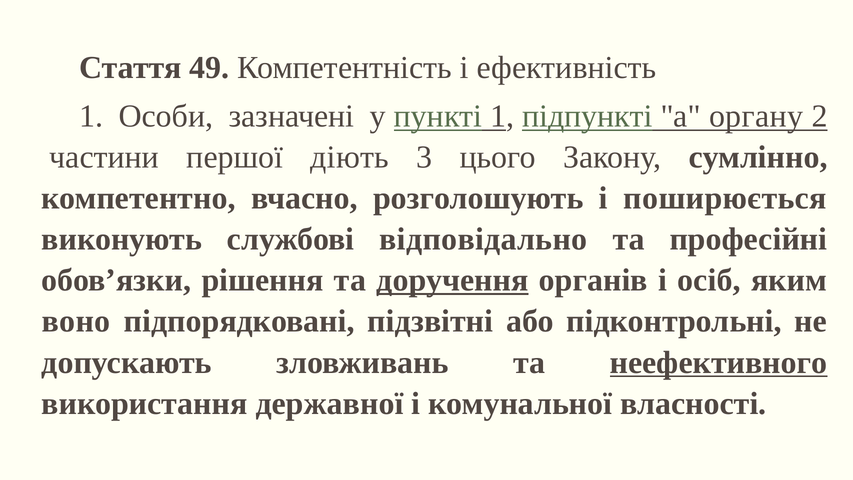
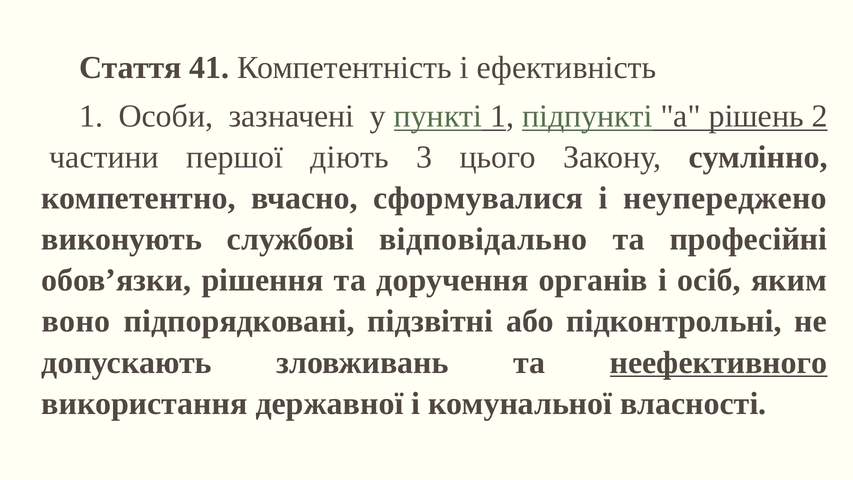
49: 49 -> 41
органу: органу -> рішень
розголошують: розголошують -> сформувалися
поширюється: поширюється -> неупереджено
доручення underline: present -> none
